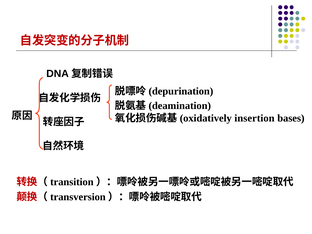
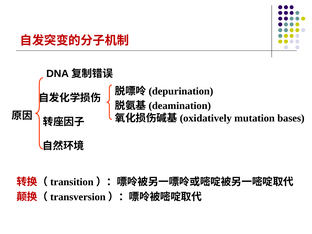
insertion: insertion -> mutation
